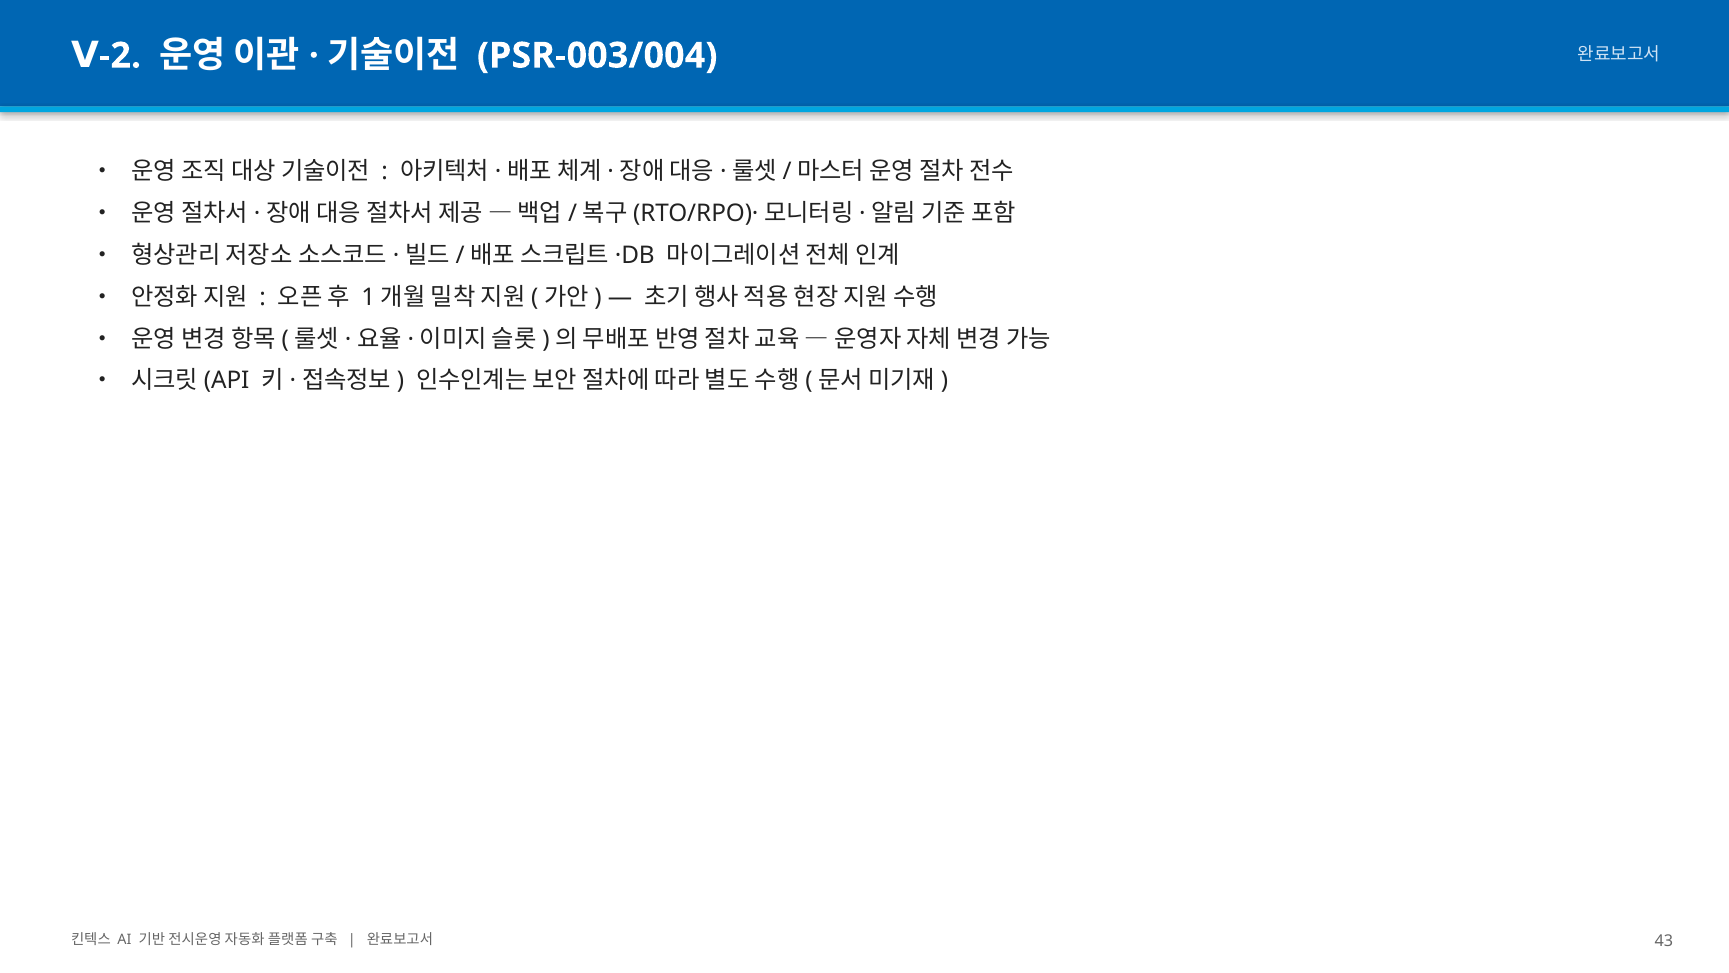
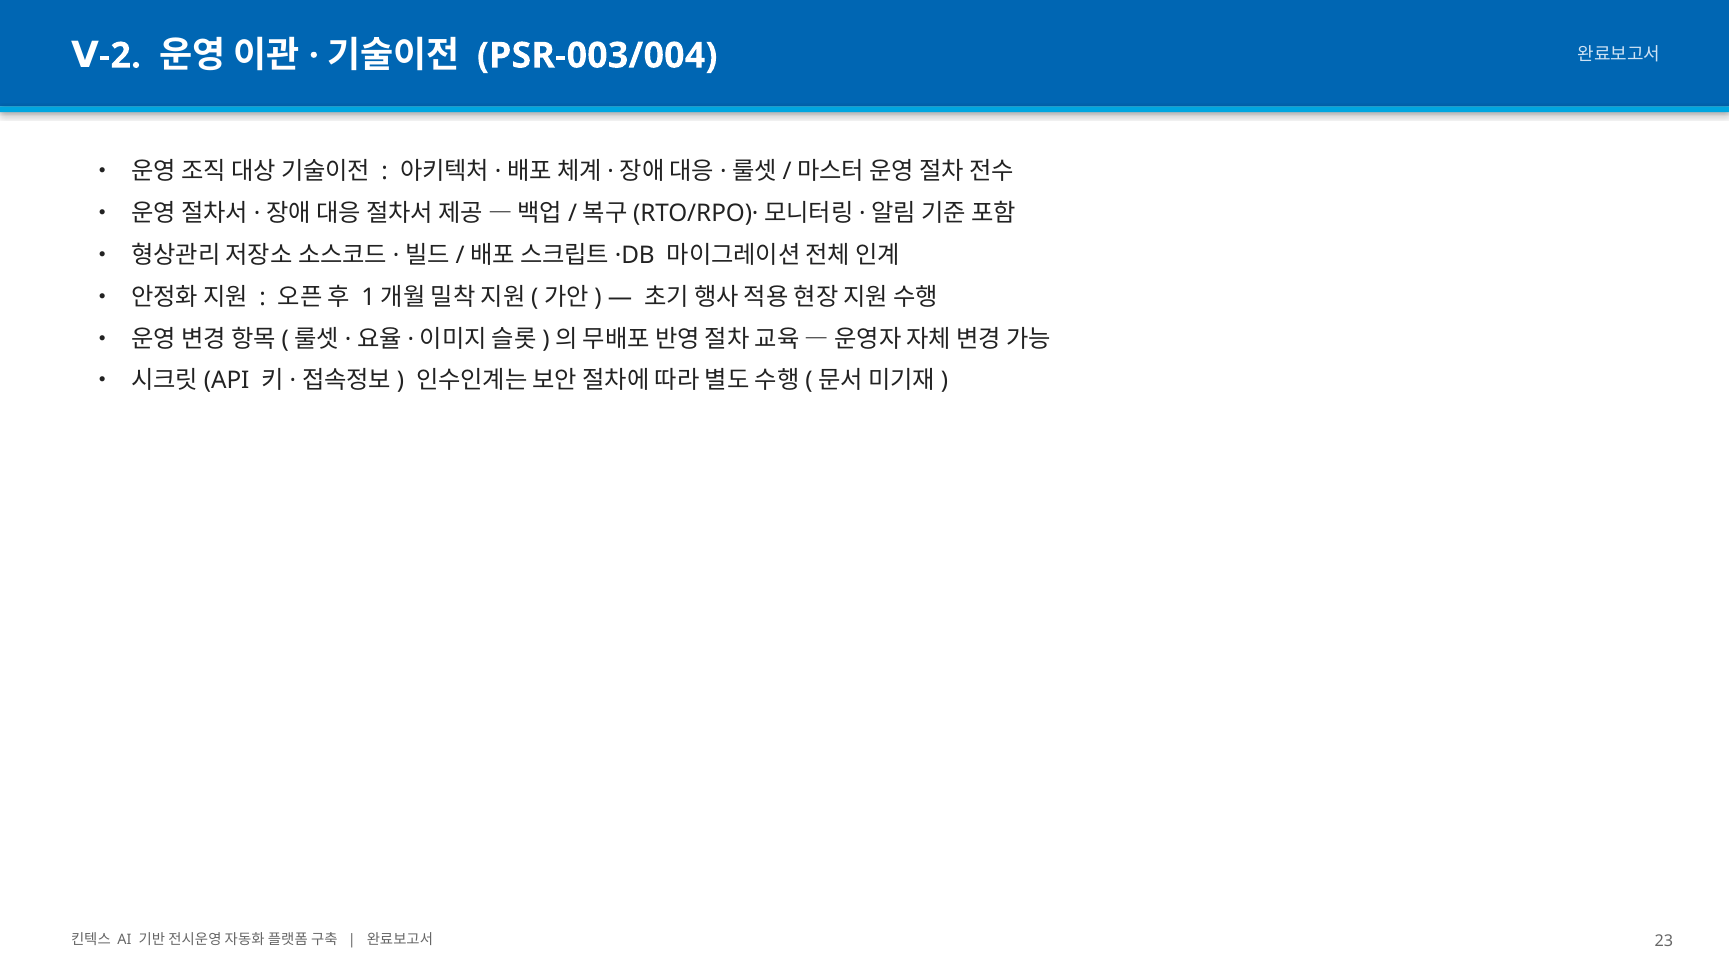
43: 43 -> 23
